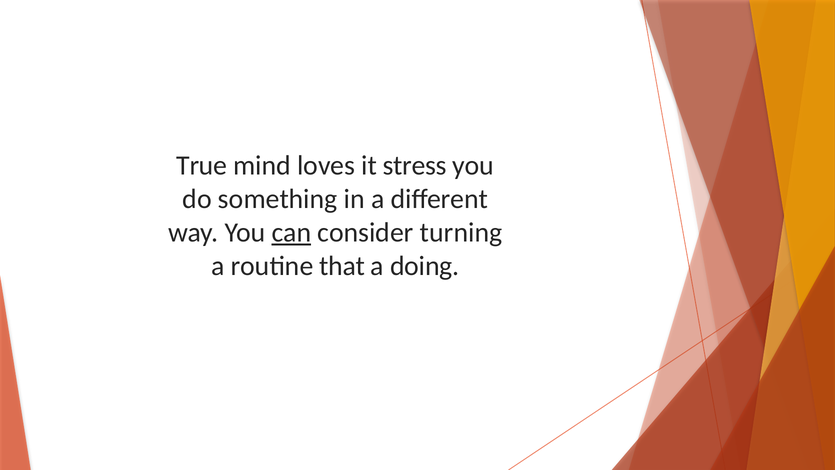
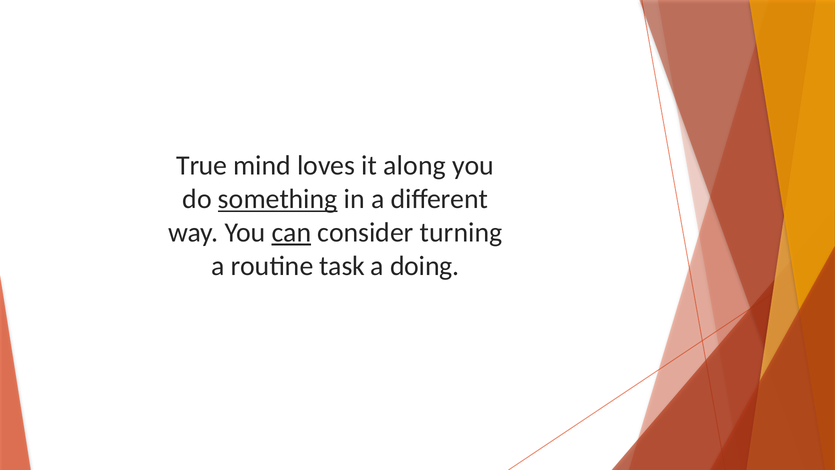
stress: stress -> along
something underline: none -> present
that: that -> task
